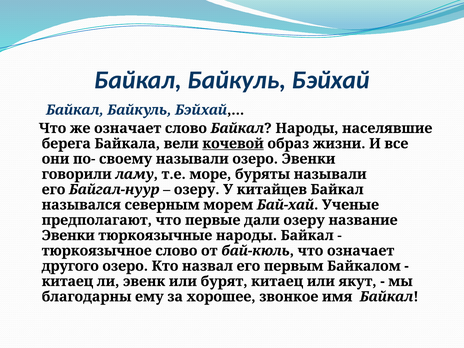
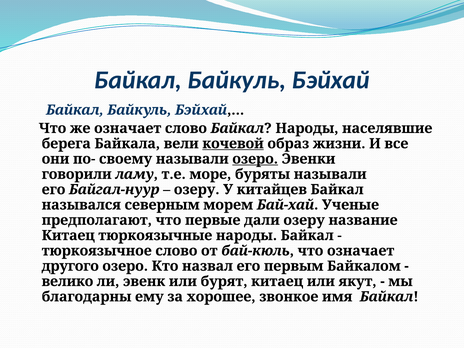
озеро at (255, 159) underline: none -> present
Эвенки at (68, 235): Эвенки -> Китаец
китаец at (67, 281): китаец -> велико
